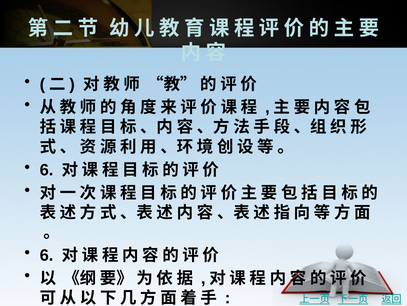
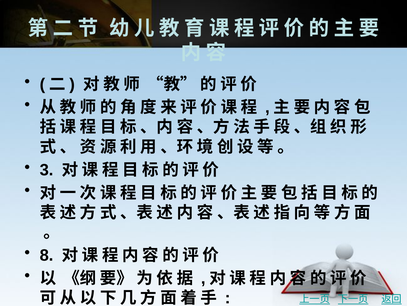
6 at (47, 170): 6 -> 3
6 at (47, 255): 6 -> 8
